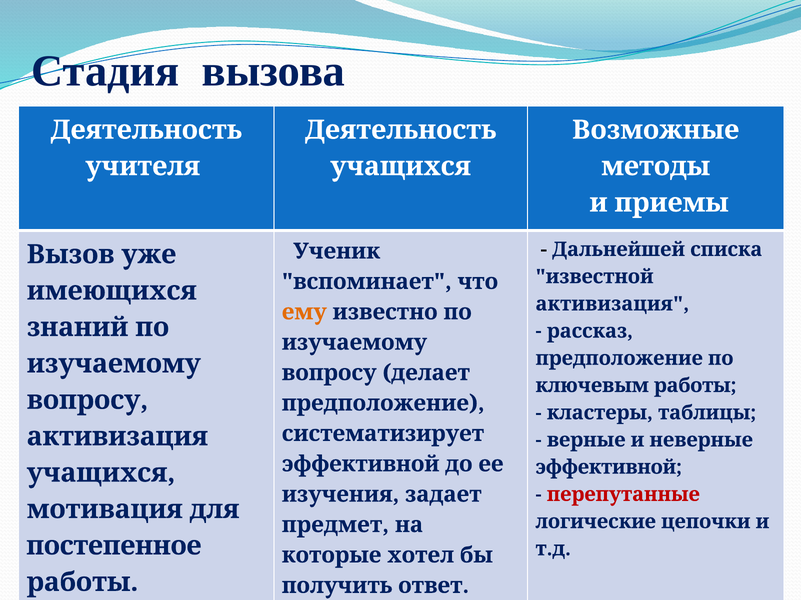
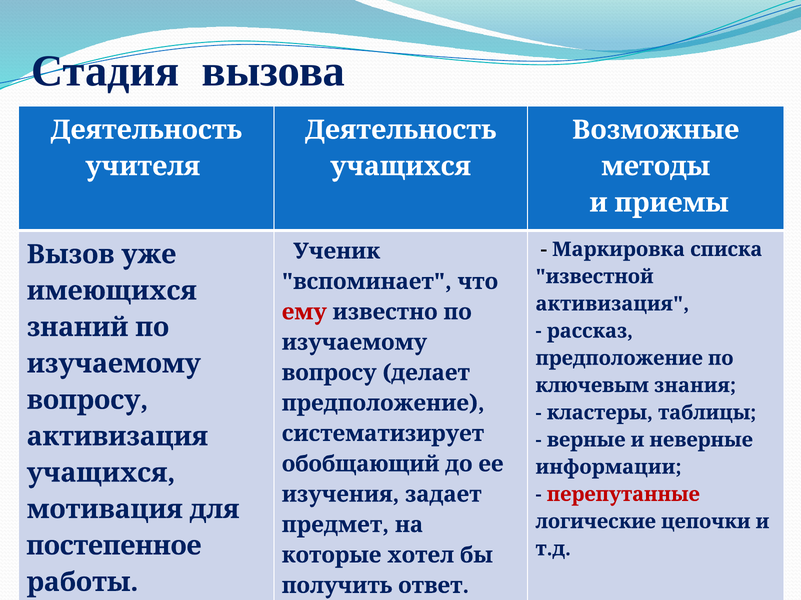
Дальнейшей: Дальнейшей -> Маркировка
ему colour: orange -> red
ключевым работы: работы -> знания
эффективной at (361, 465): эффективной -> обобщающий
эффективной at (609, 468): эффективной -> информации
